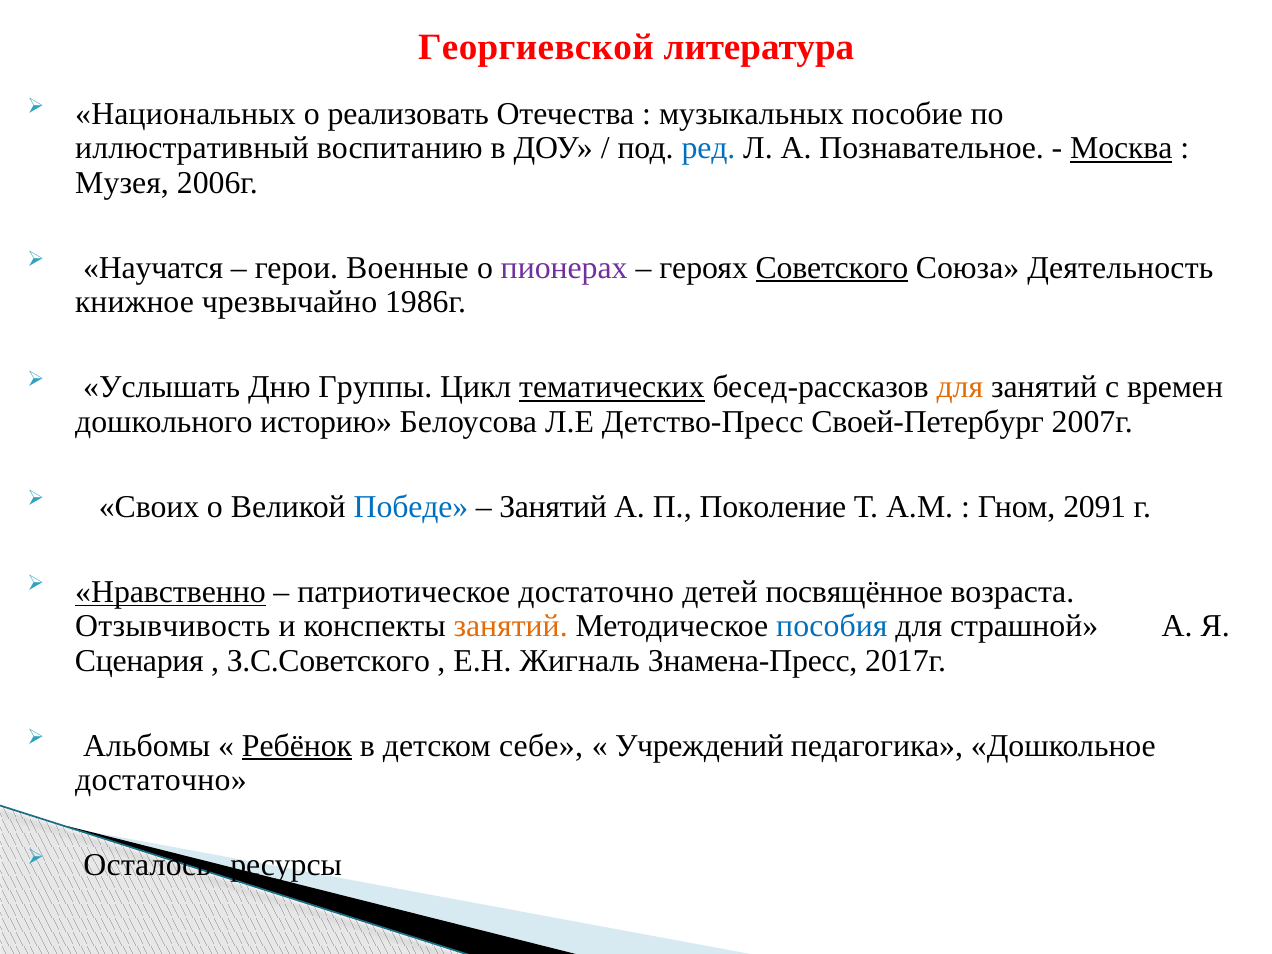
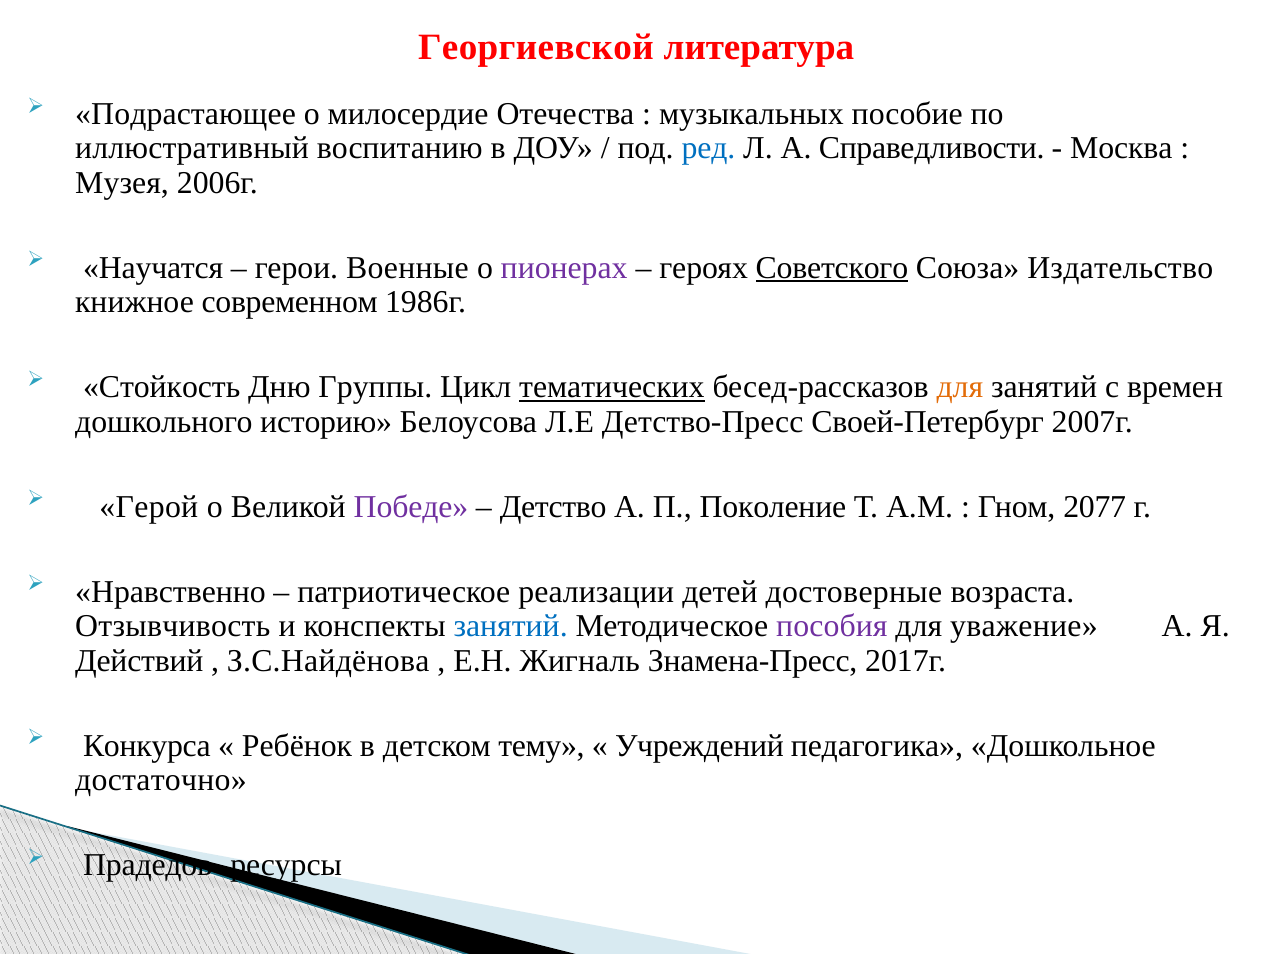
Национальных: Национальных -> Подрастающее
реализовать: реализовать -> милосердие
Познавательное: Познавательное -> Справедливости
Москва underline: present -> none
Деятельность: Деятельность -> Издательство
чрезвычайно: чрезвычайно -> современном
Услышать: Услышать -> Стойкость
Своих: Своих -> Герой
Победе colour: blue -> purple
Занятий at (553, 507): Занятий -> Детство
2091: 2091 -> 2077
Нравственно underline: present -> none
патриотическое достаточно: достаточно -> реализации
посвящённое: посвящённое -> достоверные
занятий at (511, 626) colour: orange -> blue
пособия colour: blue -> purple
страшной: страшной -> уважение
Сценария: Сценария -> Действий
З.С.Советского: З.С.Советского -> З.С.Найдёнова
Альбомы: Альбомы -> Конкурса
Ребёнок underline: present -> none
себе: себе -> тему
Осталось-: Осталось- -> Прадедов-
